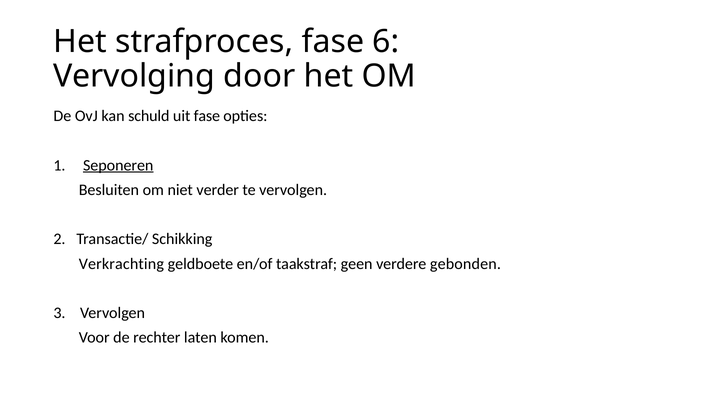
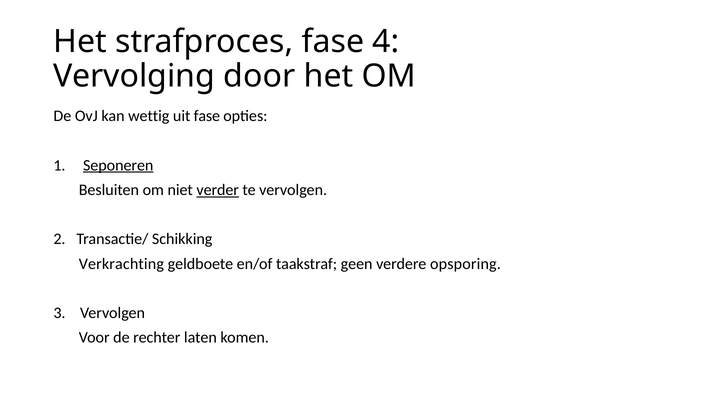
6: 6 -> 4
schuld: schuld -> wettig
verder underline: none -> present
gebonden: gebonden -> opsporing
